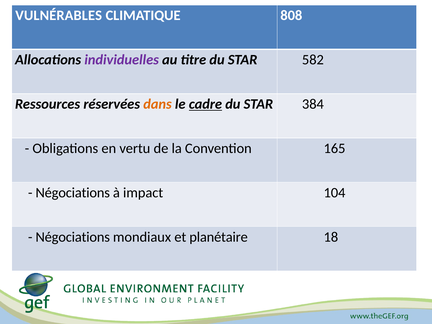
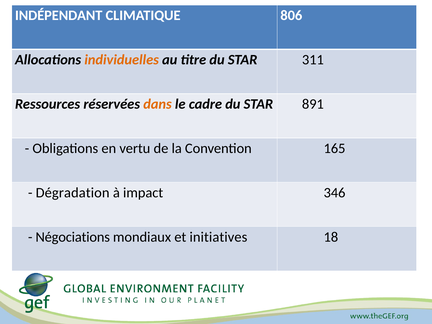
VULNÉRABLES: VULNÉRABLES -> INDÉPENDANT
808: 808 -> 806
individuelles colour: purple -> orange
582: 582 -> 311
cadre underline: present -> none
384: 384 -> 891
Négociations at (73, 193): Négociations -> Dégradation
104: 104 -> 346
planétaire: planétaire -> initiatives
